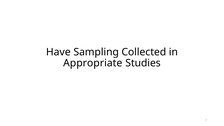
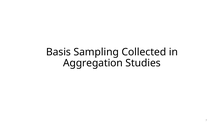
Have: Have -> Basis
Appropriate: Appropriate -> Aggregation
